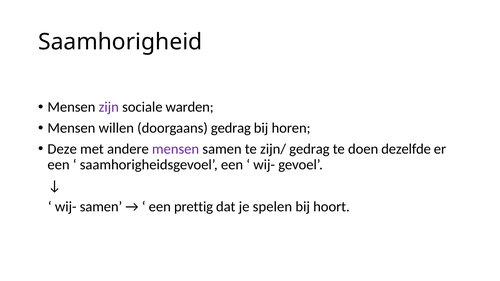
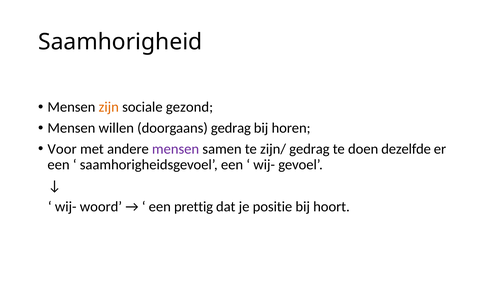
zijn colour: purple -> orange
warden: warden -> gezond
Deze: Deze -> Voor
wij- samen: samen -> woord
spelen: spelen -> positie
